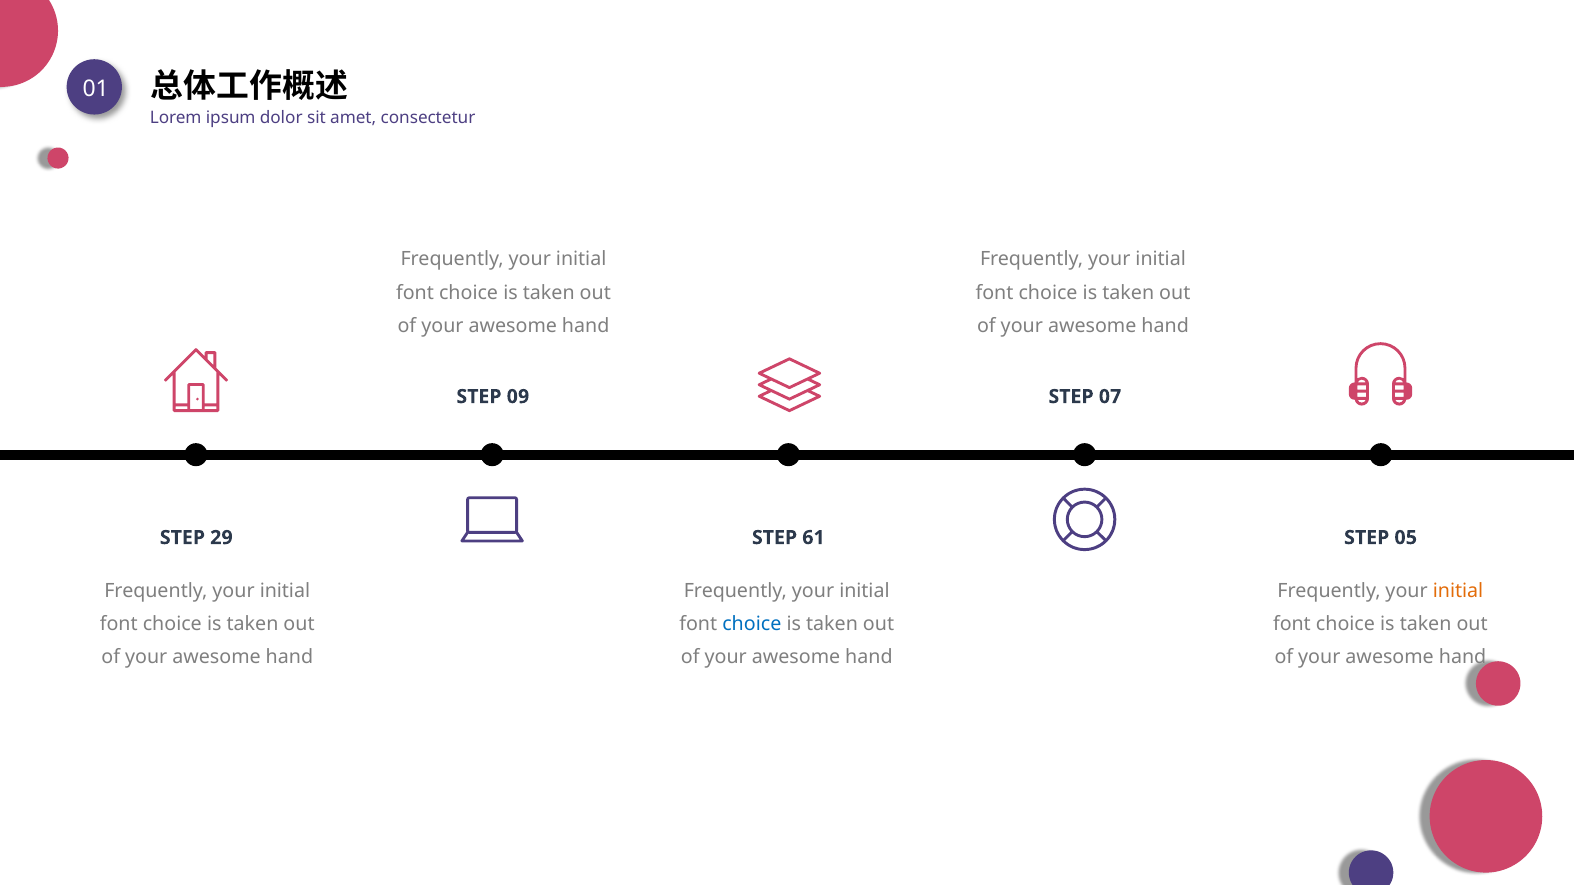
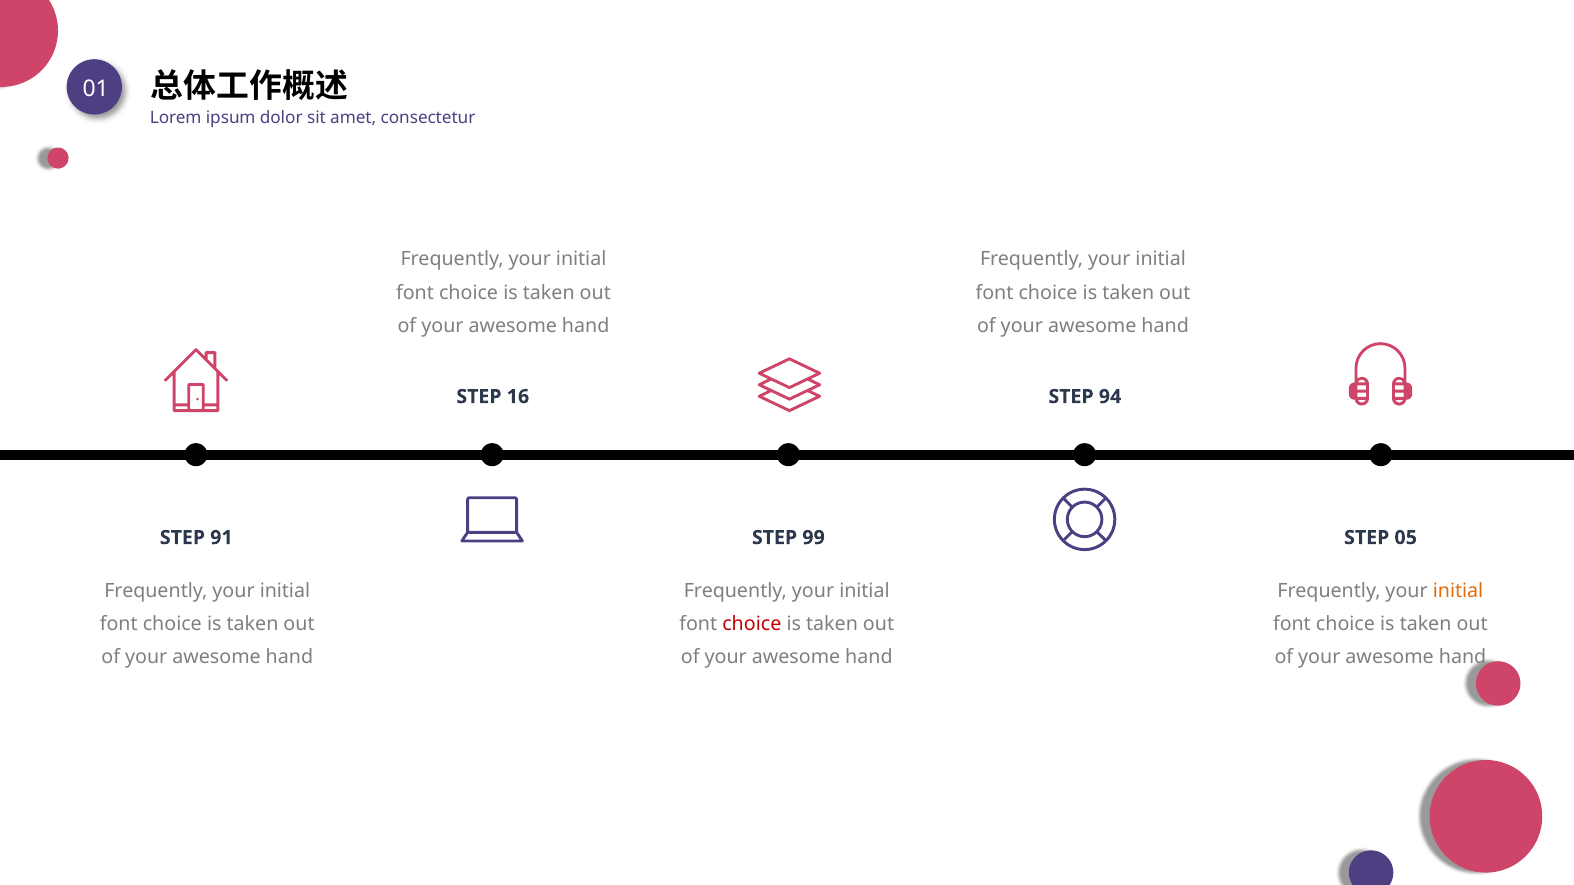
09: 09 -> 16
07: 07 -> 94
29: 29 -> 91
61: 61 -> 99
choice at (752, 625) colour: blue -> red
